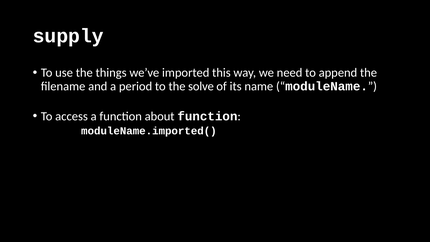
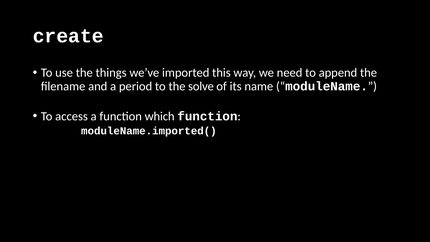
supply: supply -> create
about: about -> which
